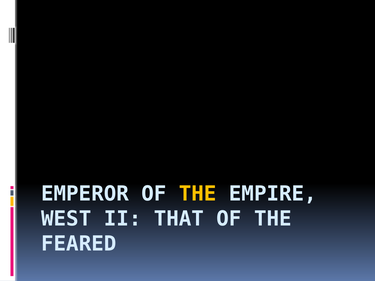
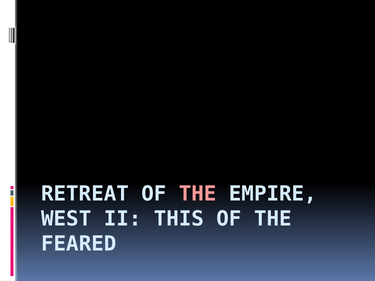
EMPEROR: EMPEROR -> RETREAT
THE at (198, 194) colour: yellow -> pink
THAT: THAT -> THIS
